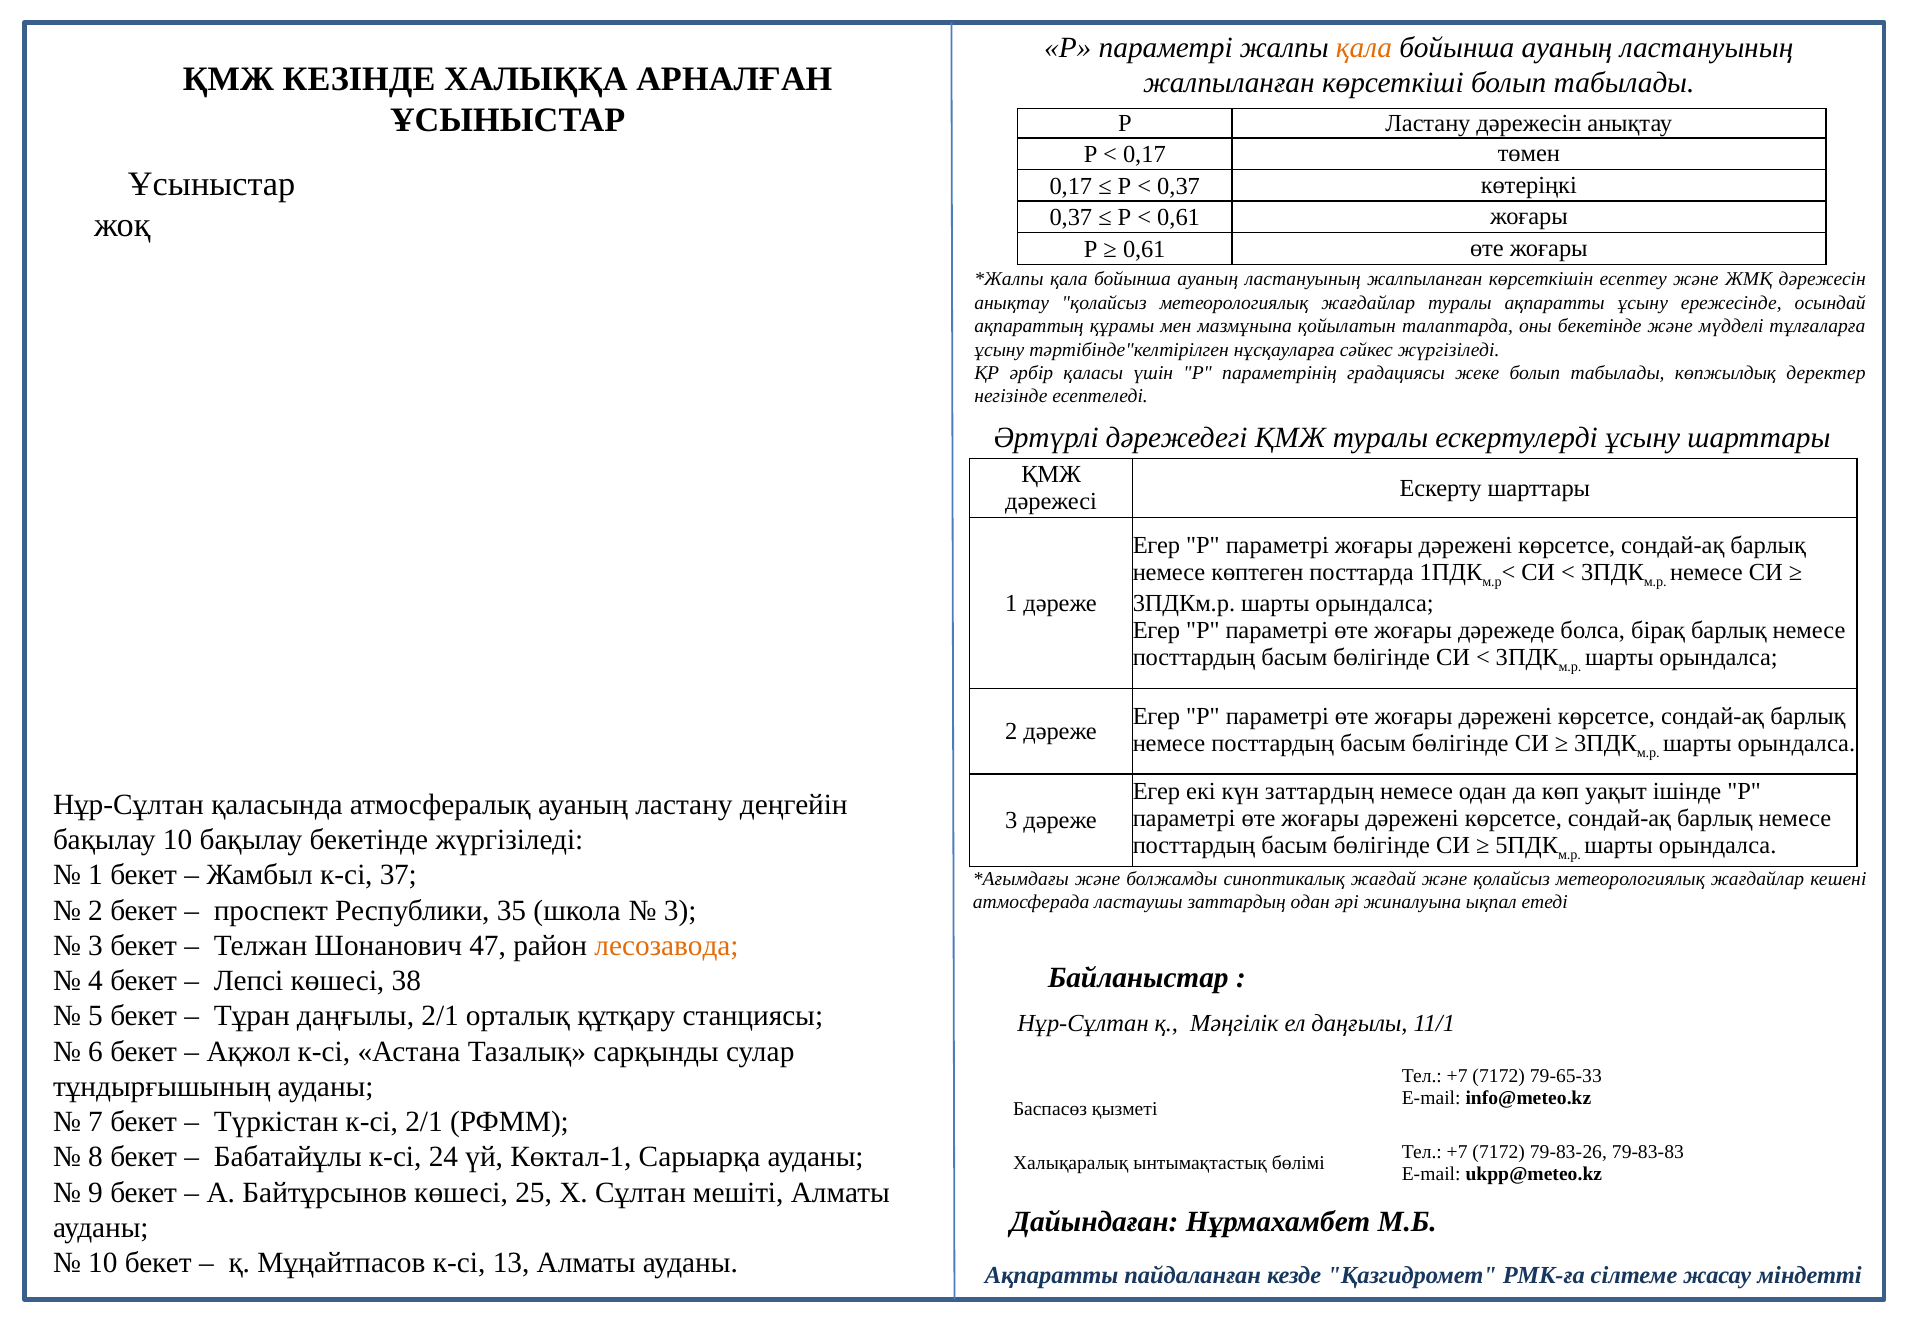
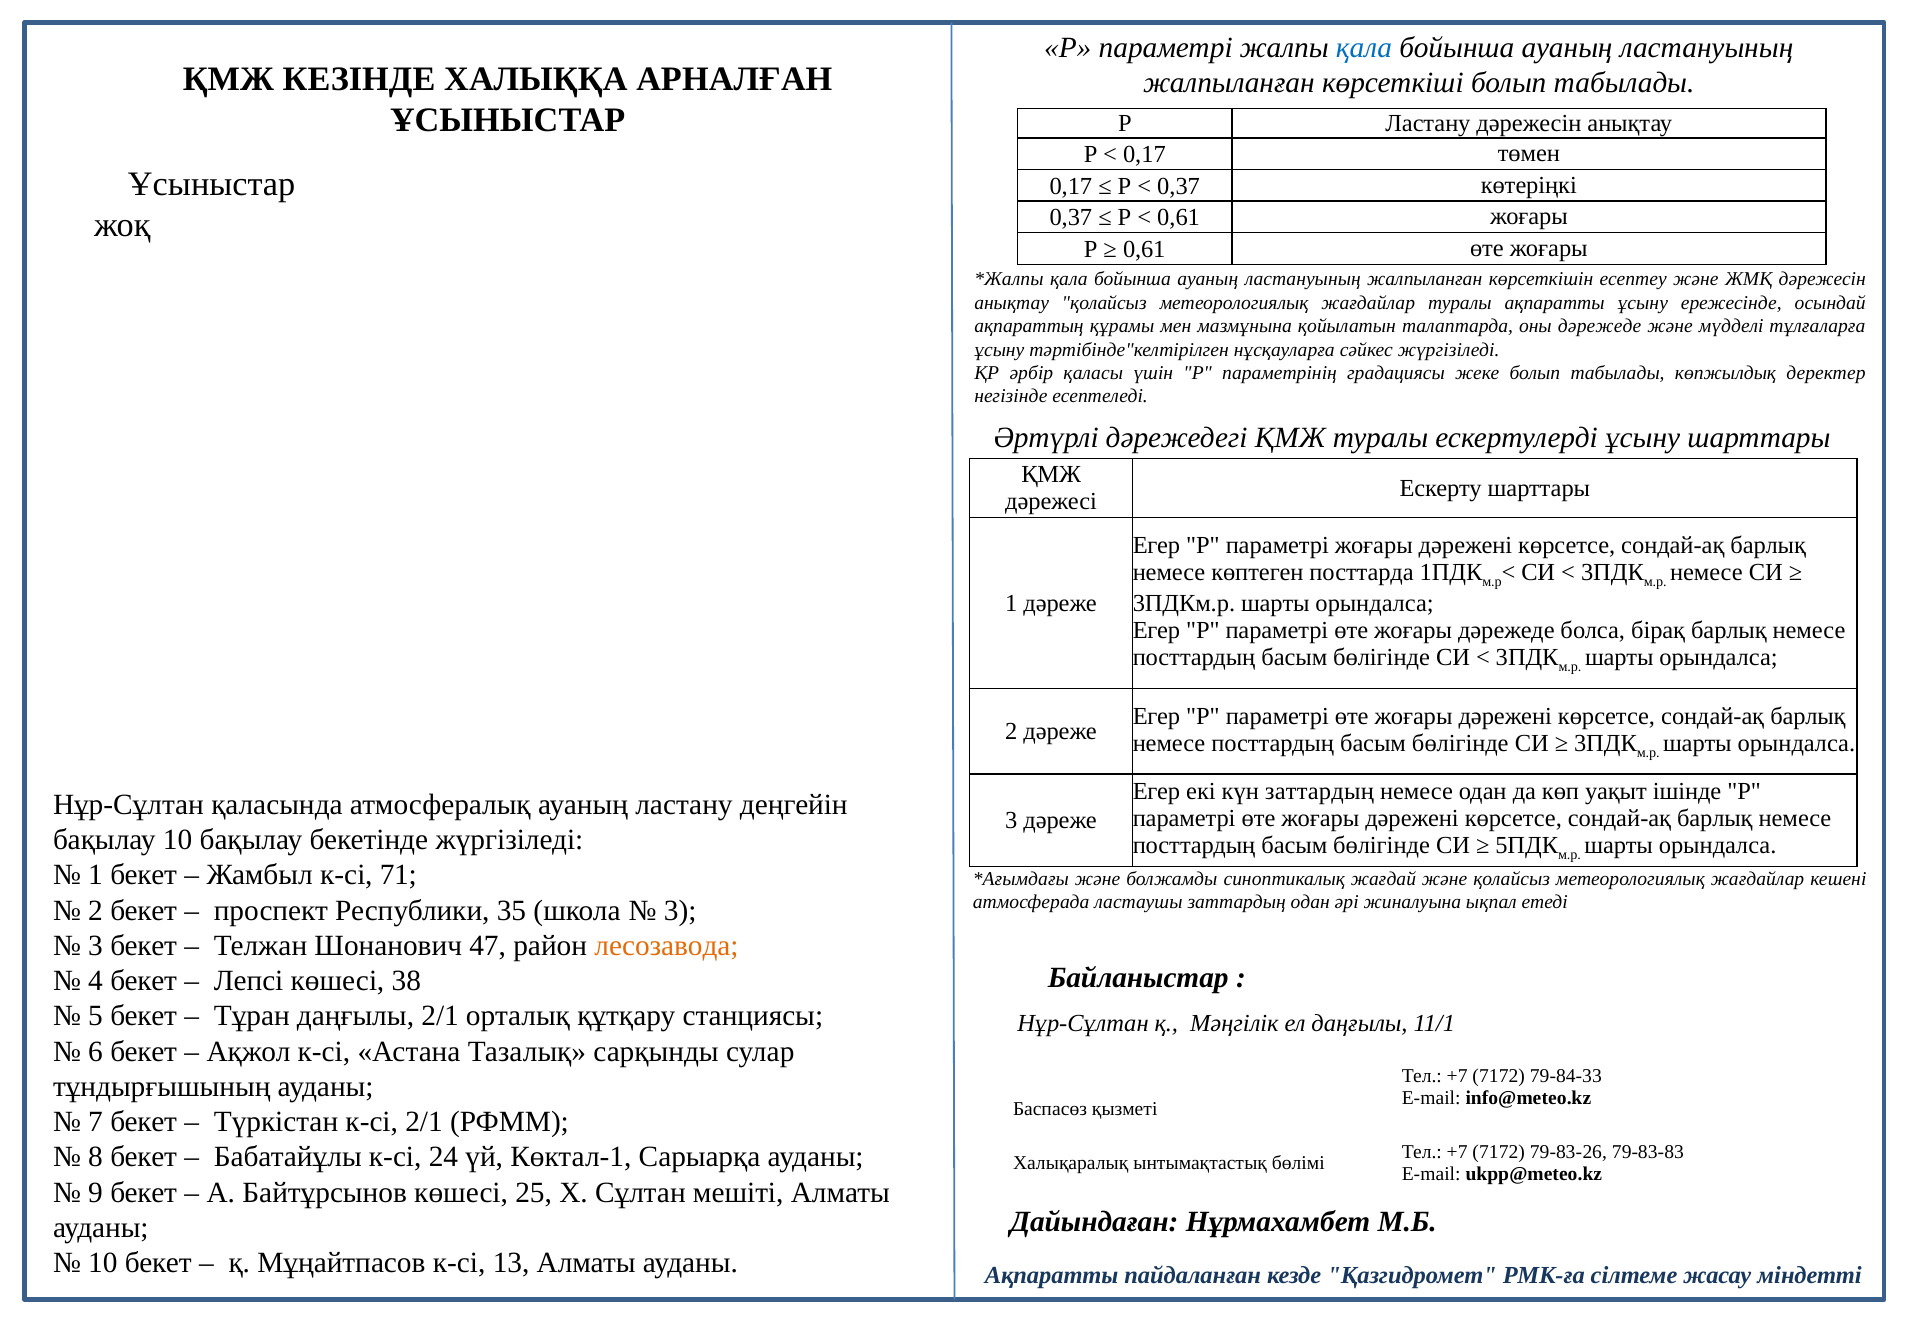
қала at (1364, 48) colour: orange -> blue
оны бекетінде: бекетінде -> дәрежеде
37: 37 -> 71
79-65-33: 79-65-33 -> 79-84-33
